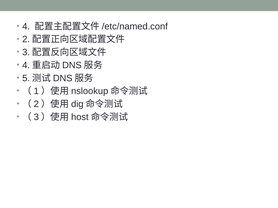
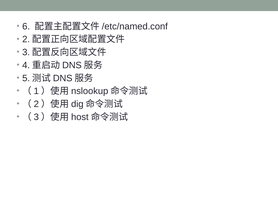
4: 4 -> 6
